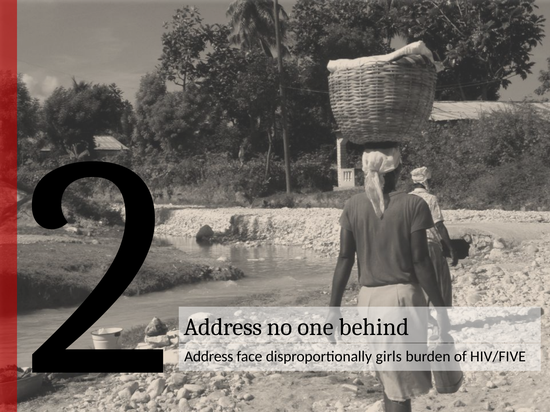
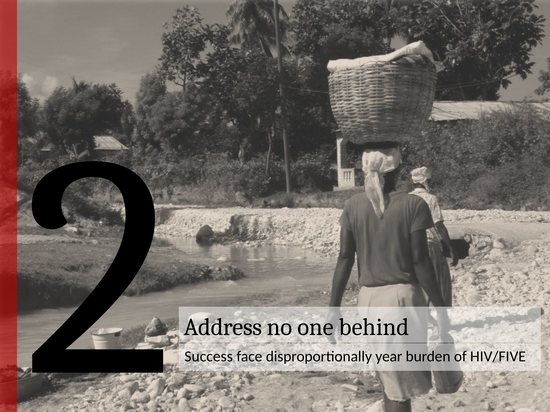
Address at (209, 357): Address -> Success
girls: girls -> year
